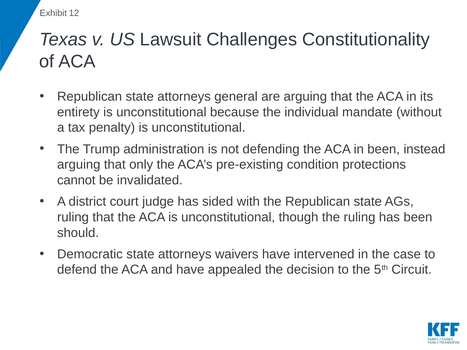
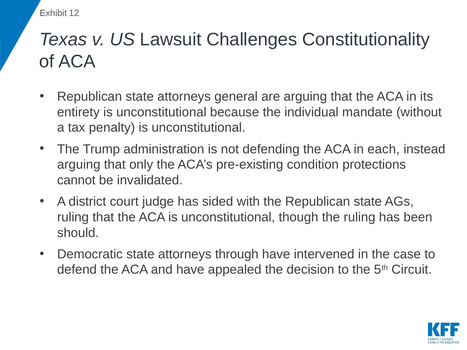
in been: been -> each
waivers: waivers -> through
